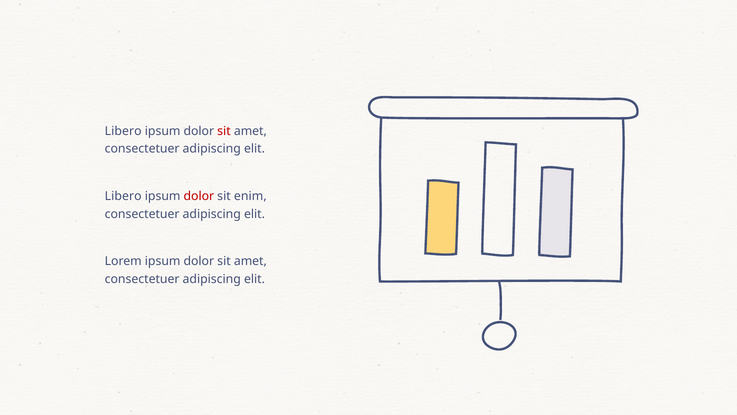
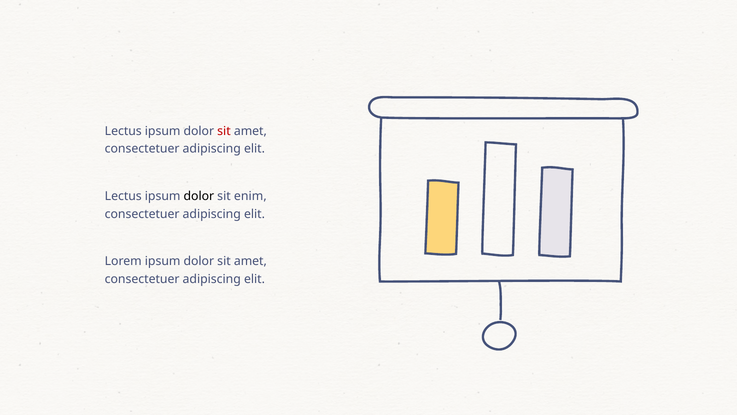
Libero at (123, 131): Libero -> Lectus
Libero at (123, 196): Libero -> Lectus
dolor at (199, 196) colour: red -> black
